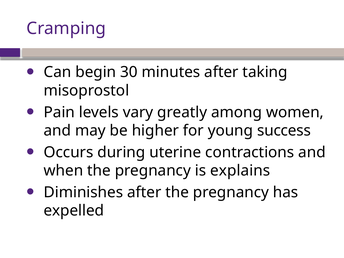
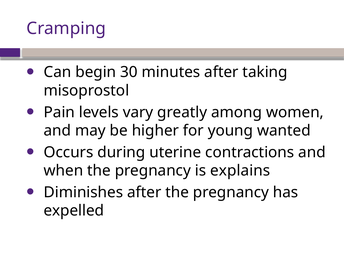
success: success -> wanted
